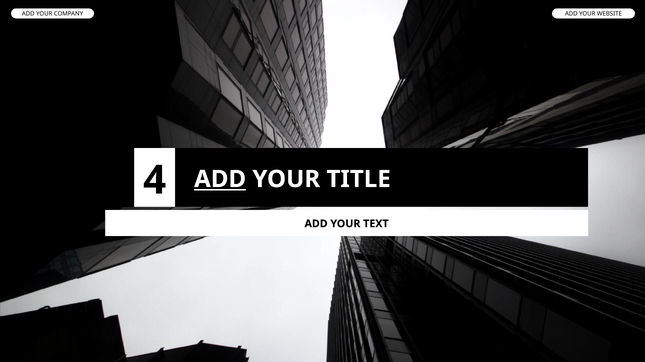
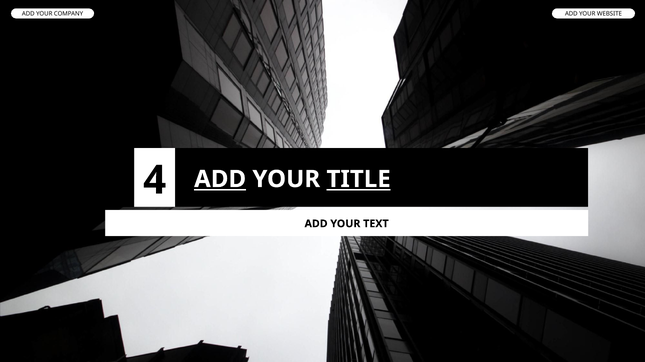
TITLE underline: none -> present
